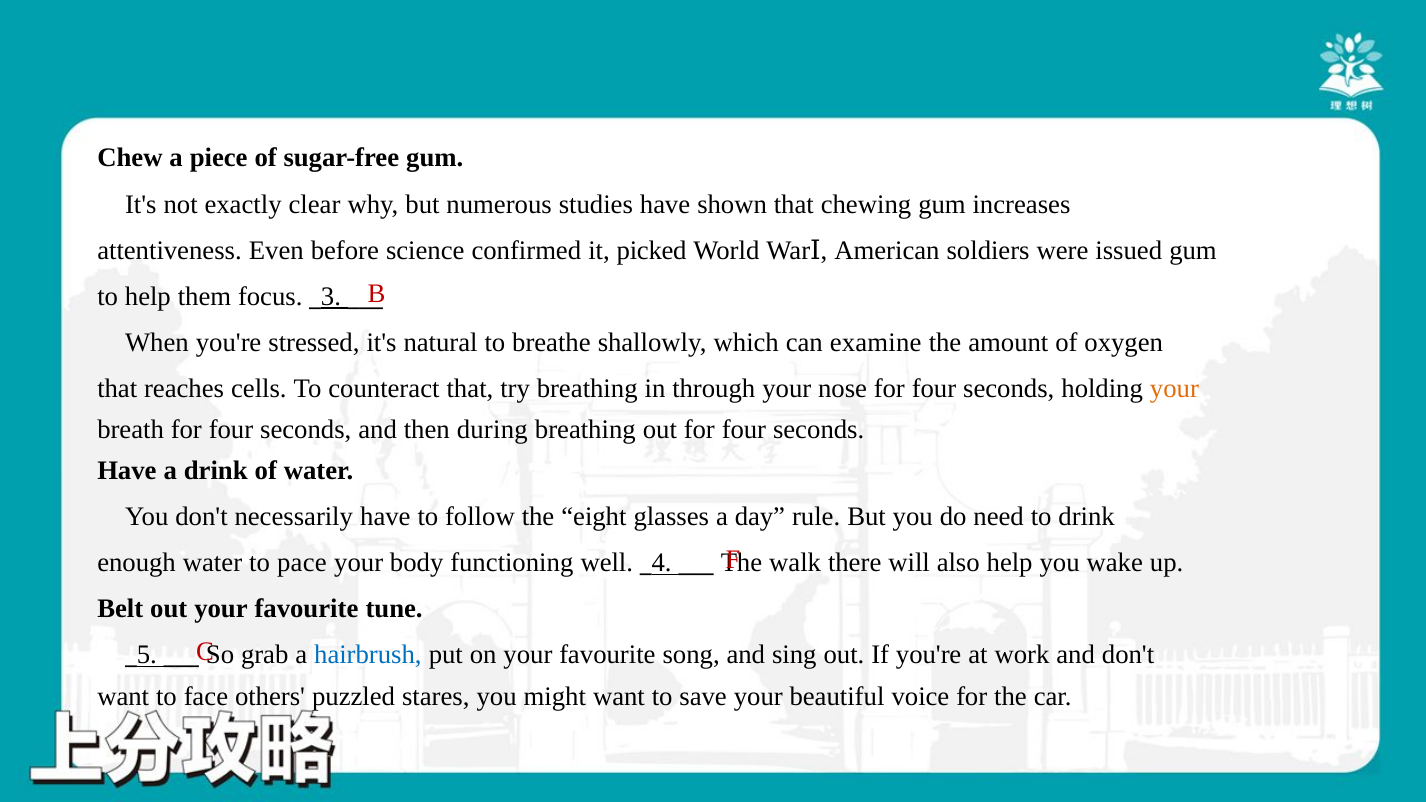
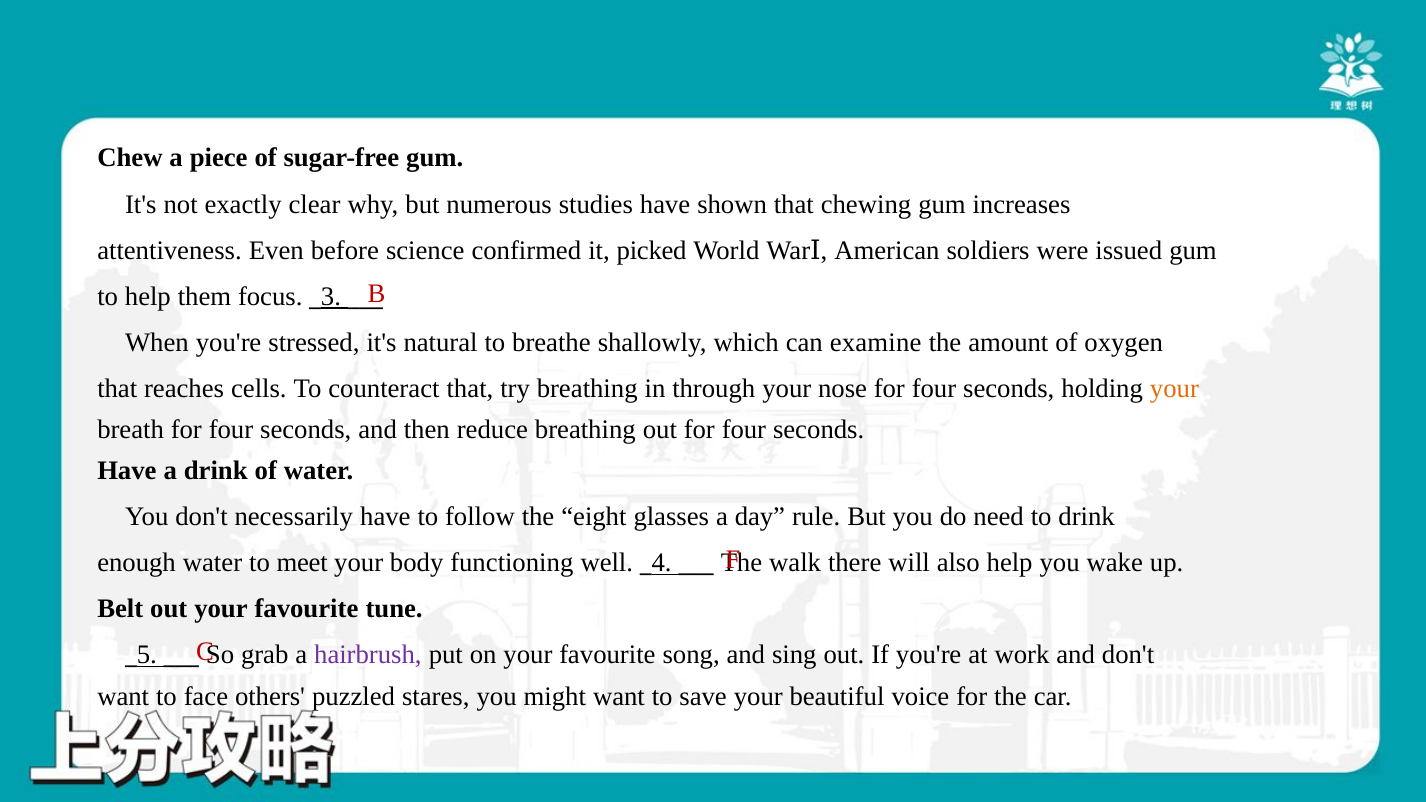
during: during -> reduce
pace: pace -> meet
hairbrush colour: blue -> purple
